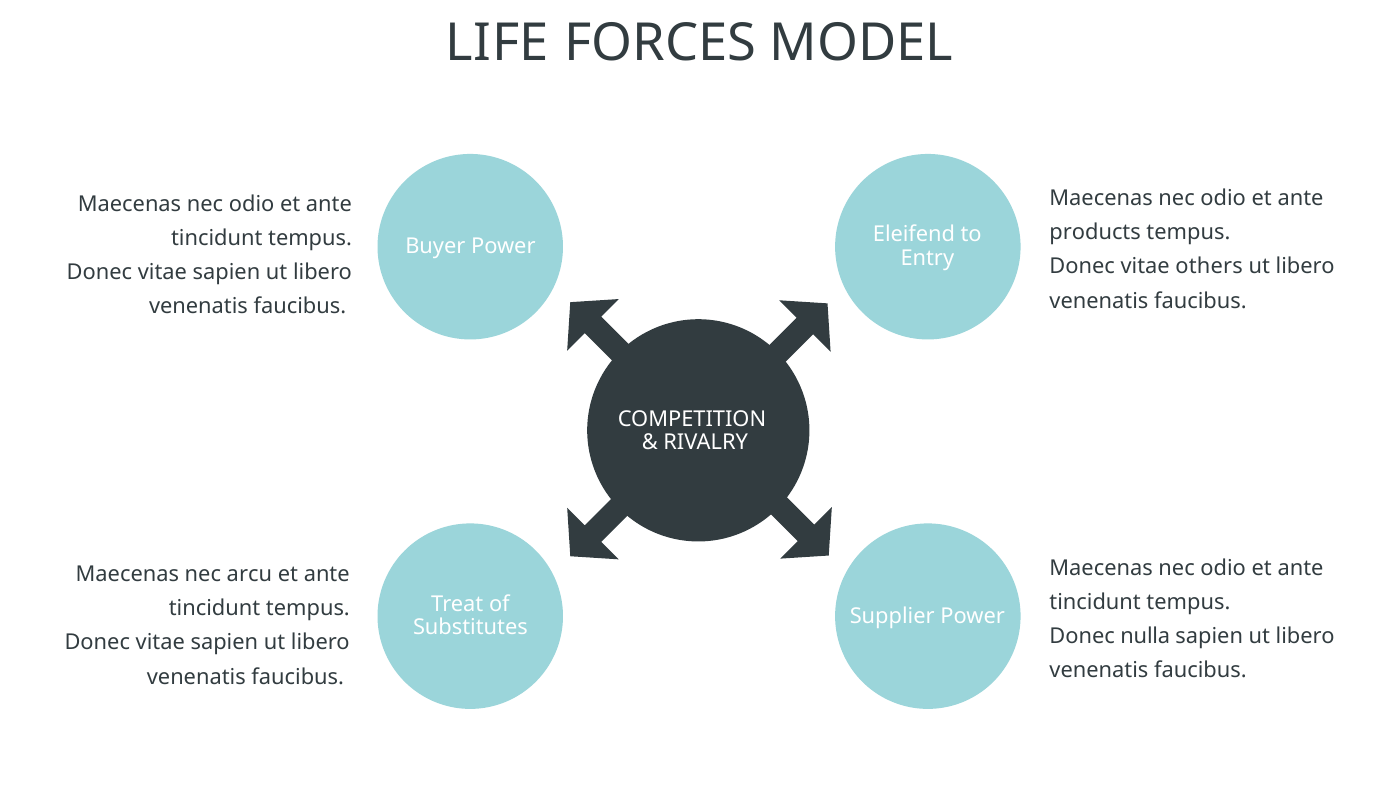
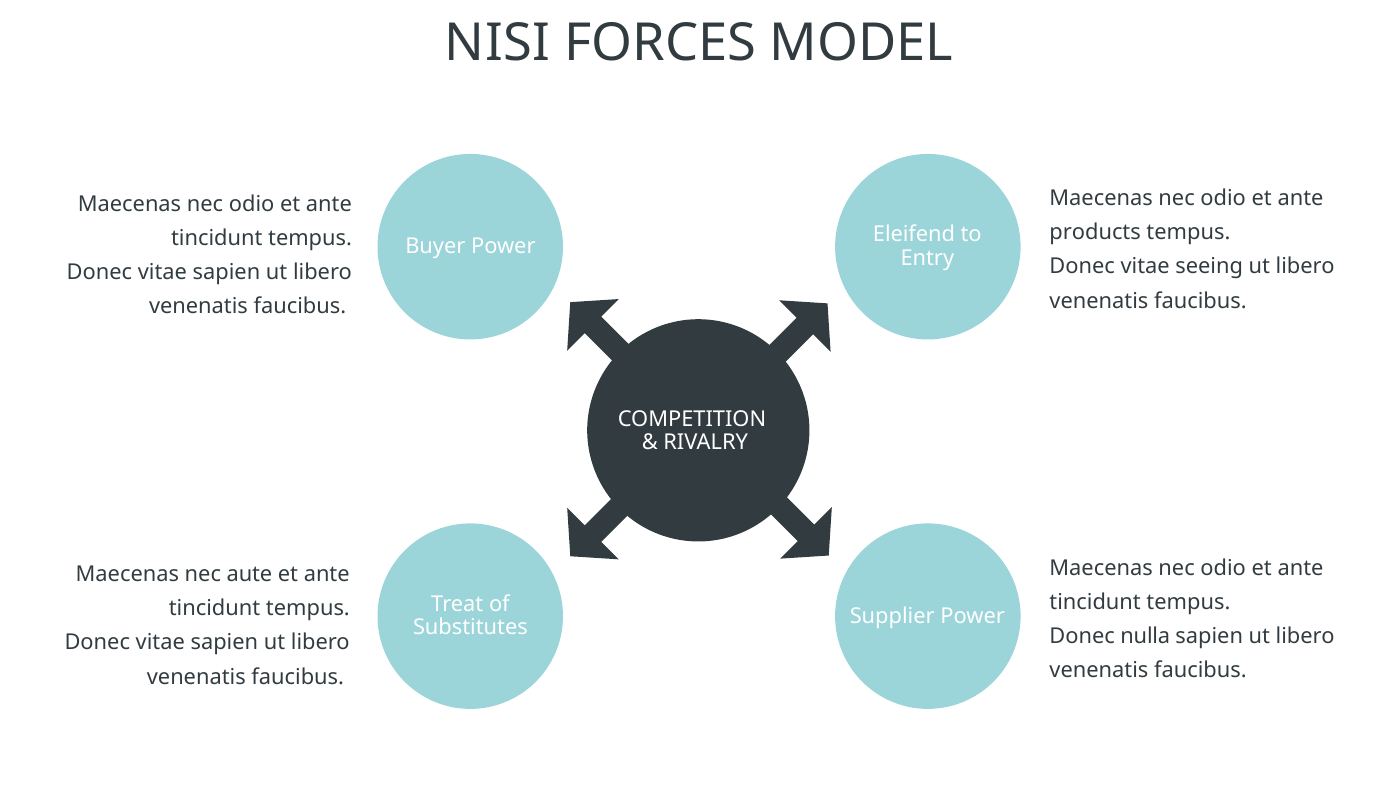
LIFE: LIFE -> NISI
others: others -> seeing
arcu: arcu -> aute
